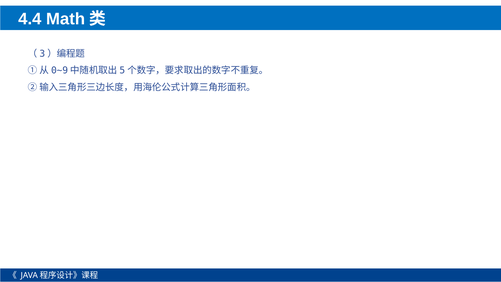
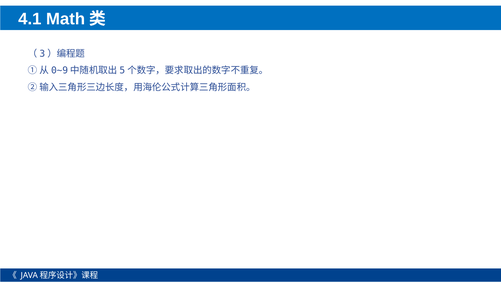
4.4: 4.4 -> 4.1
